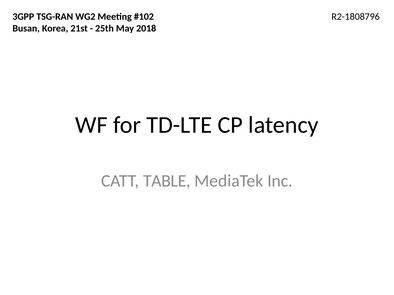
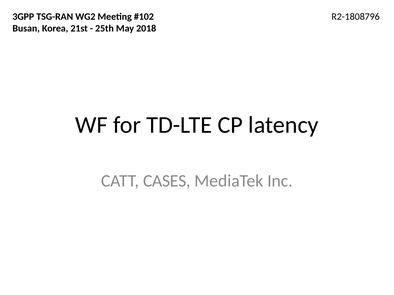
TABLE: TABLE -> CASES
